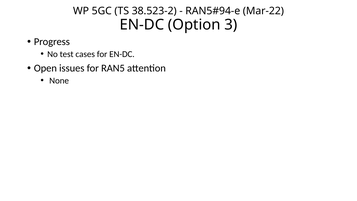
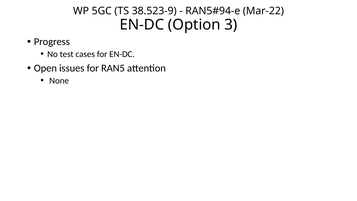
38.523-2: 38.523-2 -> 38.523-9
